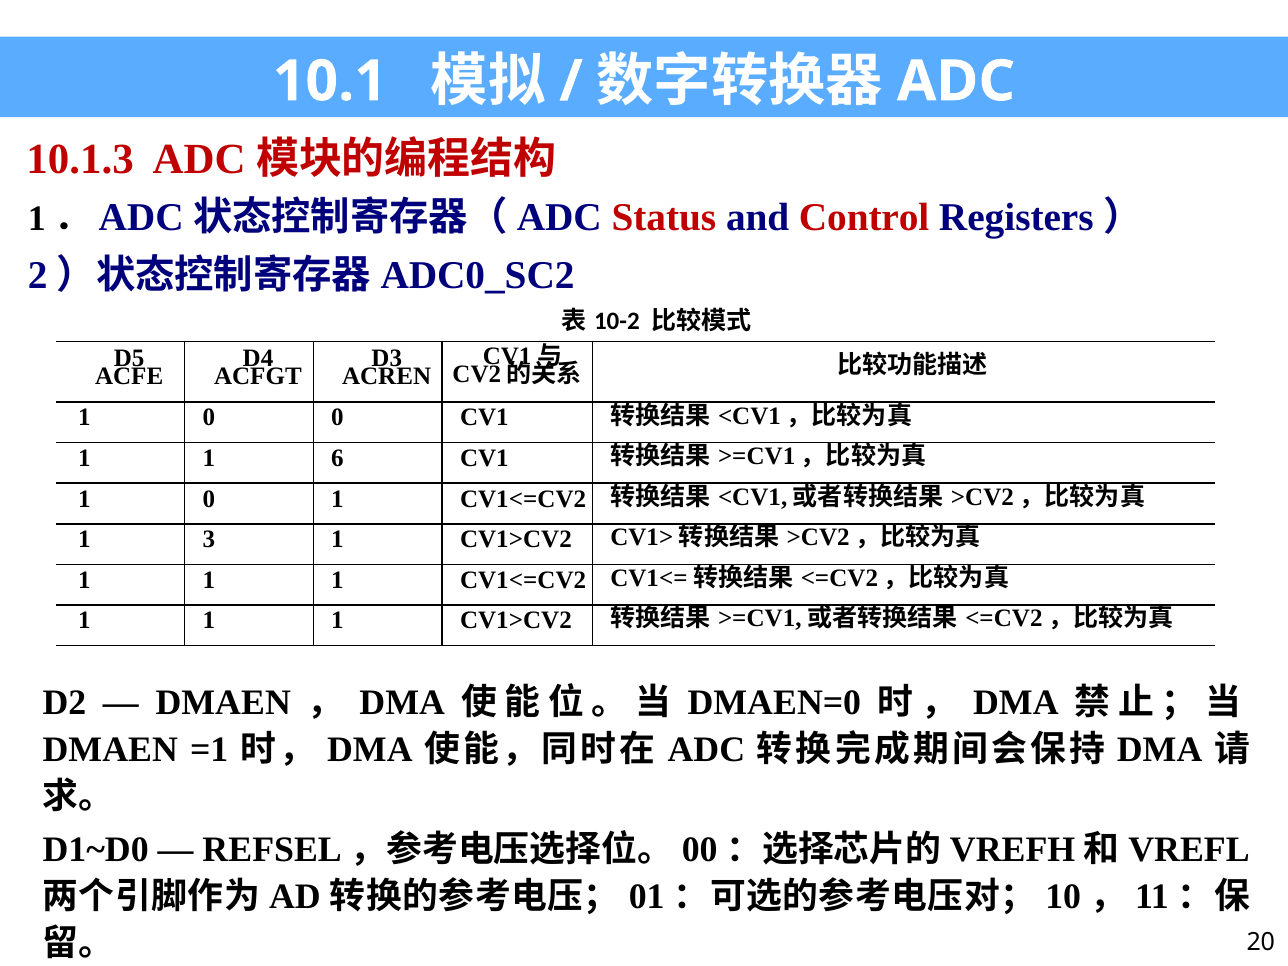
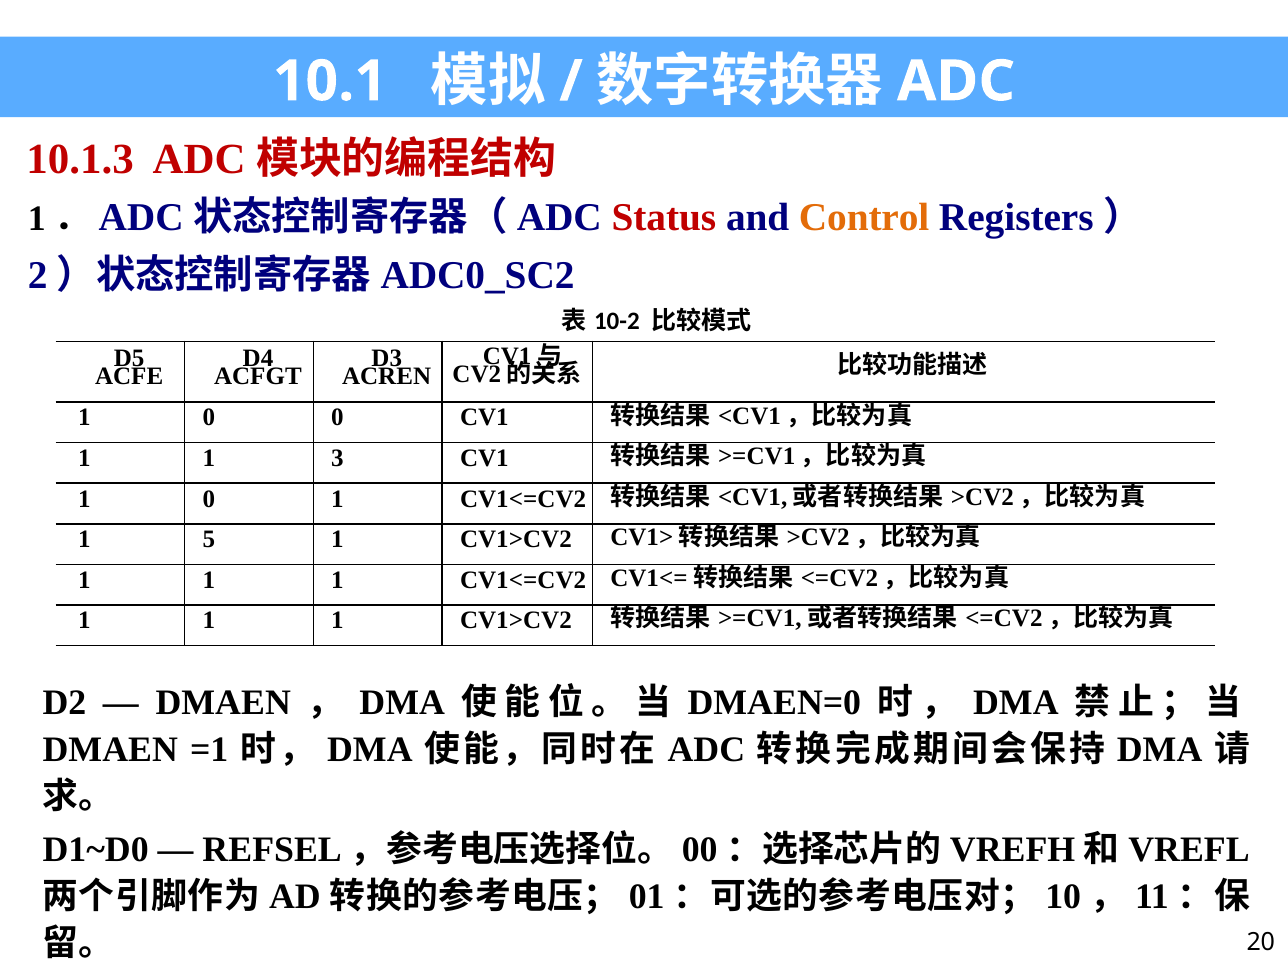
Control colour: red -> orange
6: 6 -> 3
3: 3 -> 5
